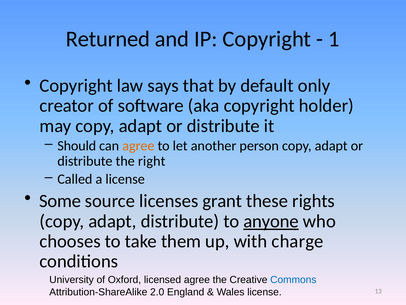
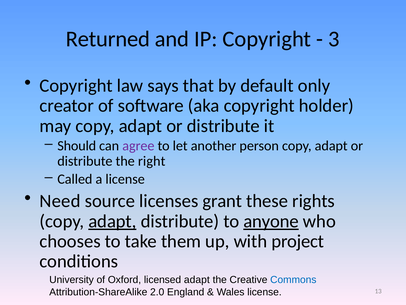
1: 1 -> 3
agree at (138, 146) colour: orange -> purple
Some: Some -> Need
adapt at (112, 221) underline: none -> present
charge: charge -> project
licensed agree: agree -> adapt
